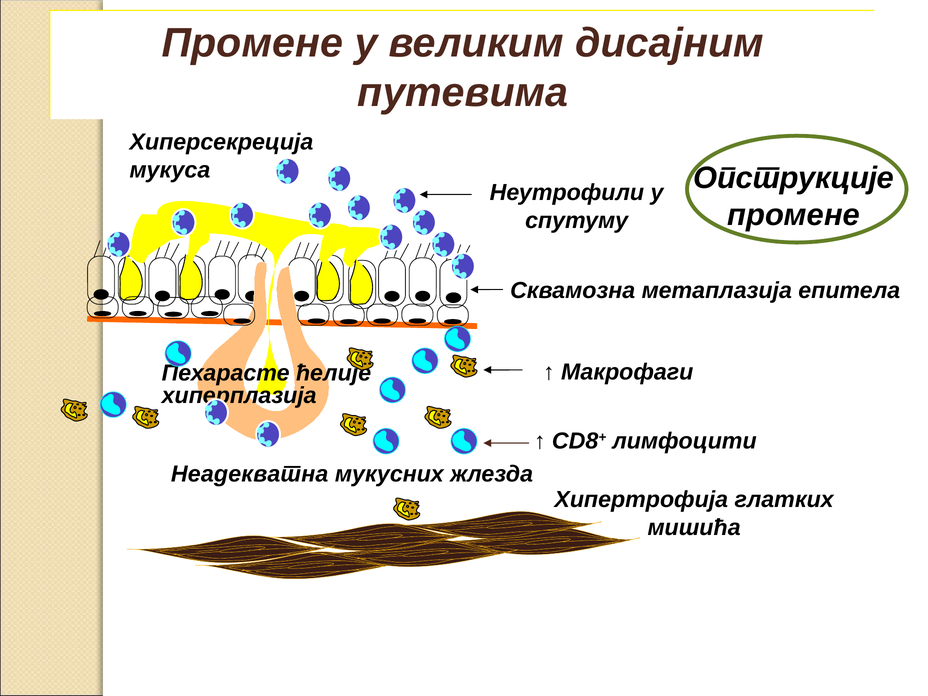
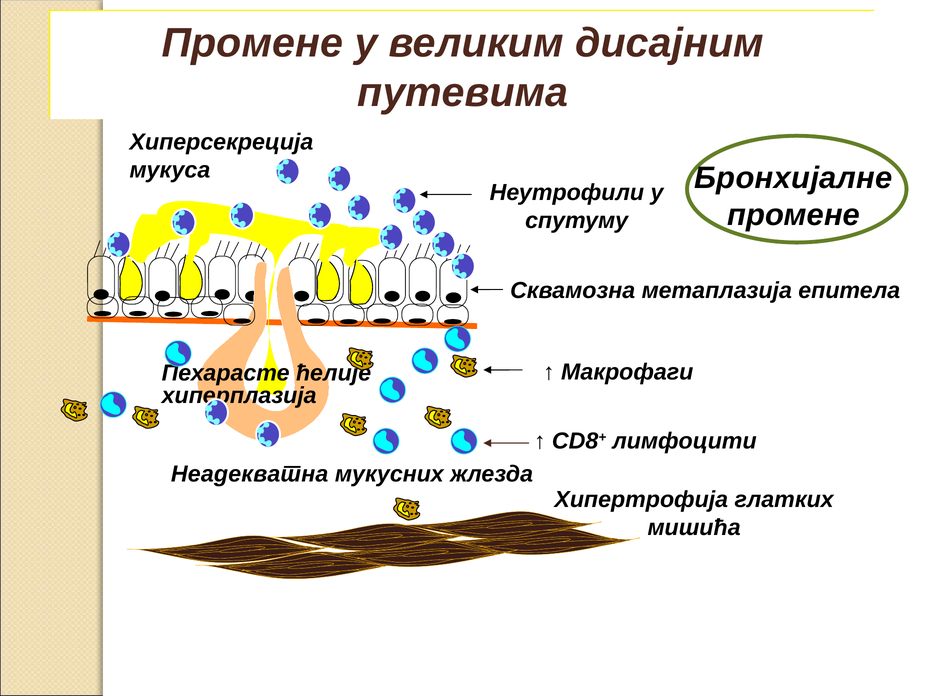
Опструкције: Опструкције -> Бронхијалне
